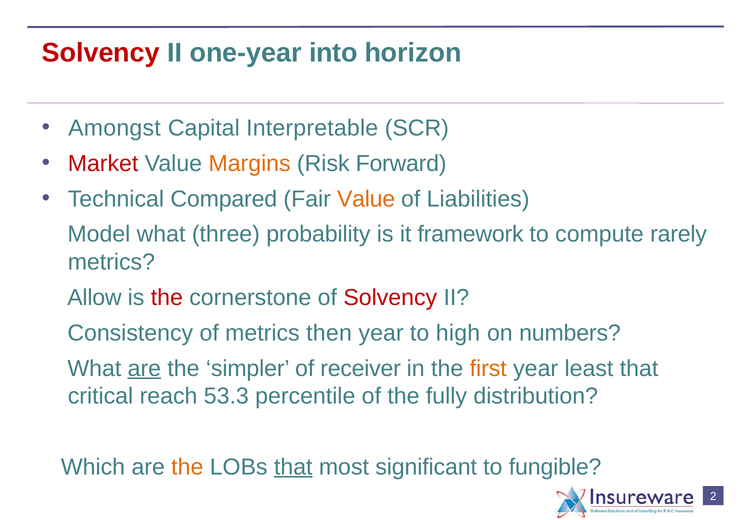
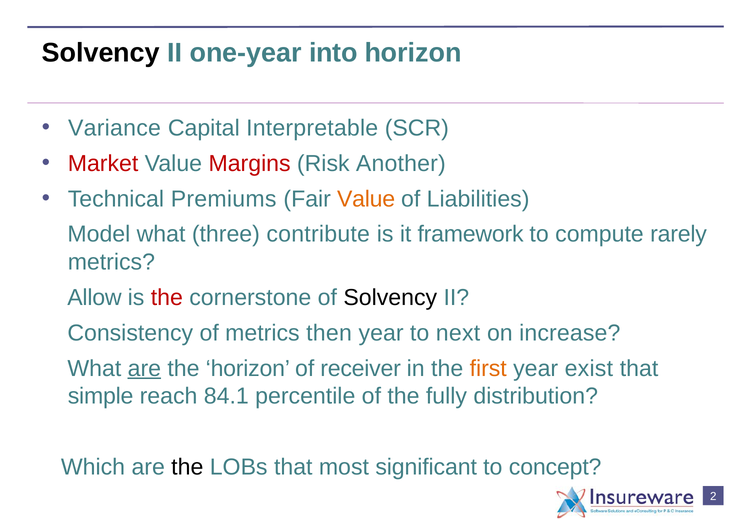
Solvency at (101, 53) colour: red -> black
Amongst: Amongst -> Variance
Margins colour: orange -> red
Forward: Forward -> Another
Compared: Compared -> Premiums
probability: probability -> contribute
Solvency at (390, 297) colour: red -> black
high: high -> next
numbers: numbers -> increase
the simpler: simpler -> horizon
least: least -> exist
critical: critical -> simple
53.3: 53.3 -> 84.1
the at (187, 467) colour: orange -> black
that at (293, 467) underline: present -> none
fungible: fungible -> concept
